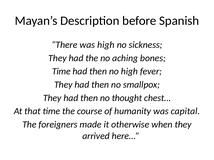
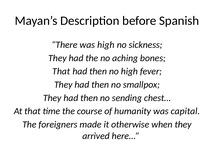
Time at (61, 72): Time -> That
thought: thought -> sending
